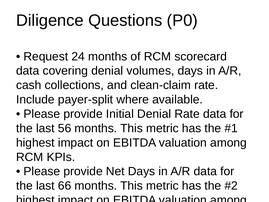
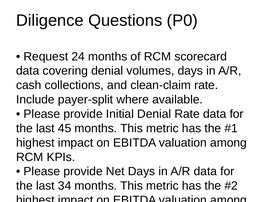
56: 56 -> 45
66: 66 -> 34
